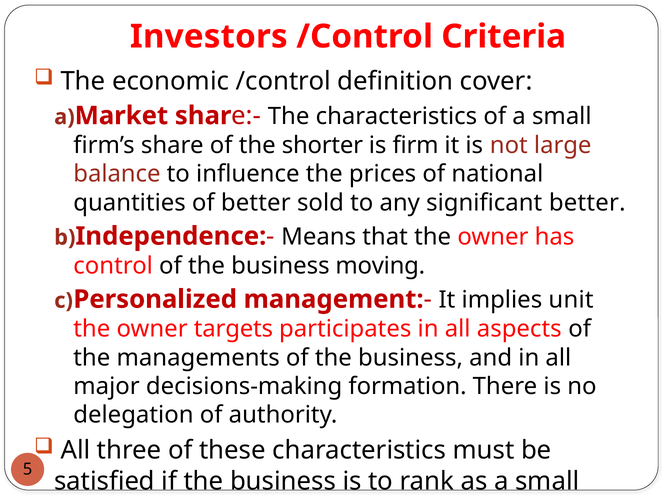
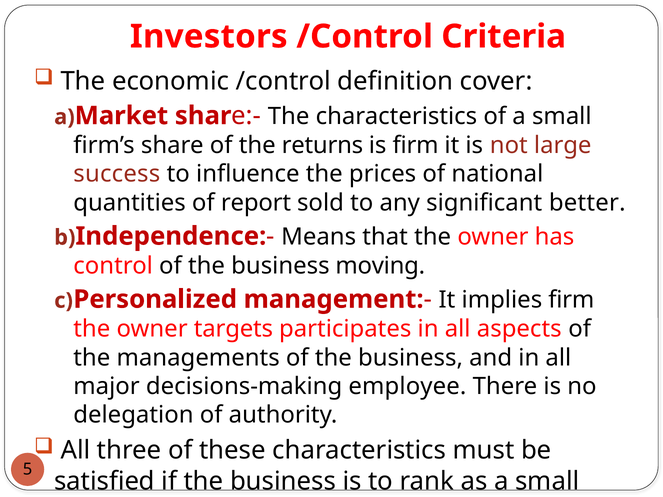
shorter: shorter -> returns
balance: balance -> success
of better: better -> report
implies unit: unit -> firm
formation: formation -> employee
